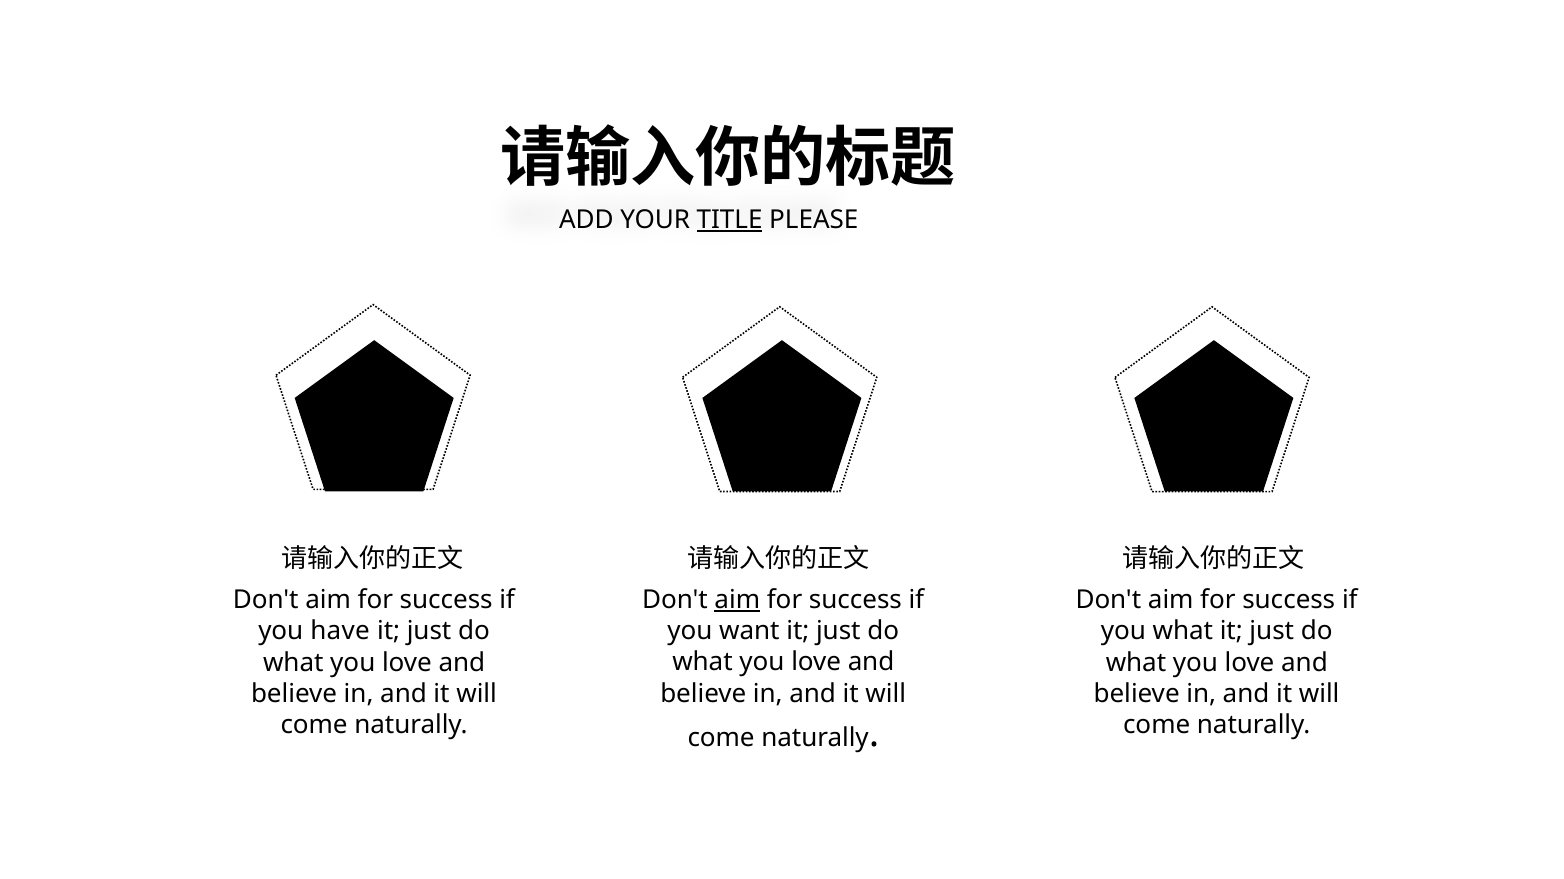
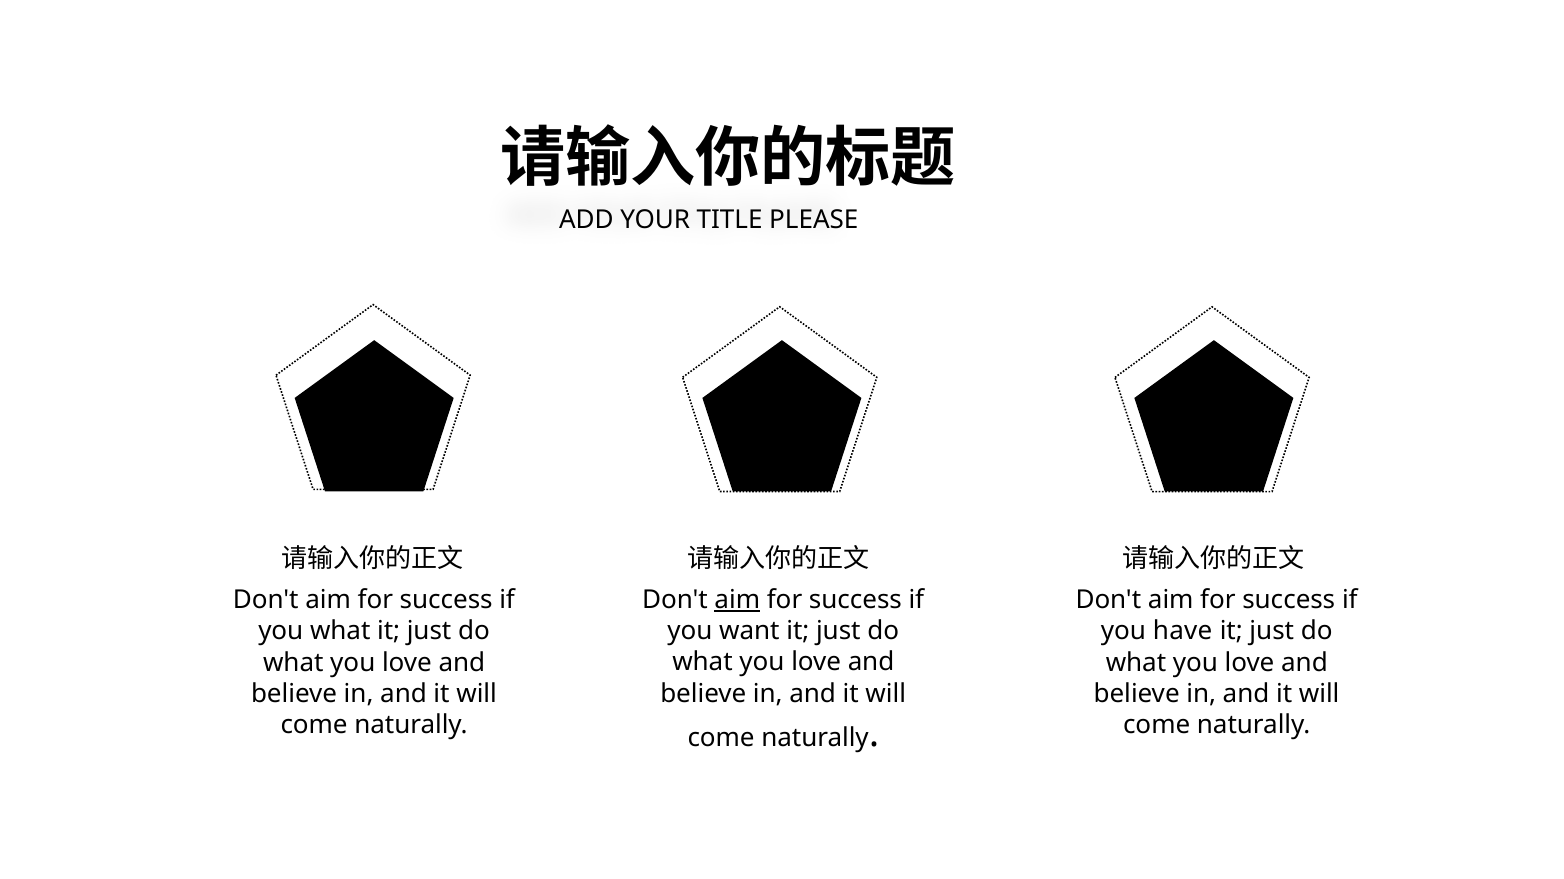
TITLE underline: present -> none
you have: have -> what
you what: what -> have
